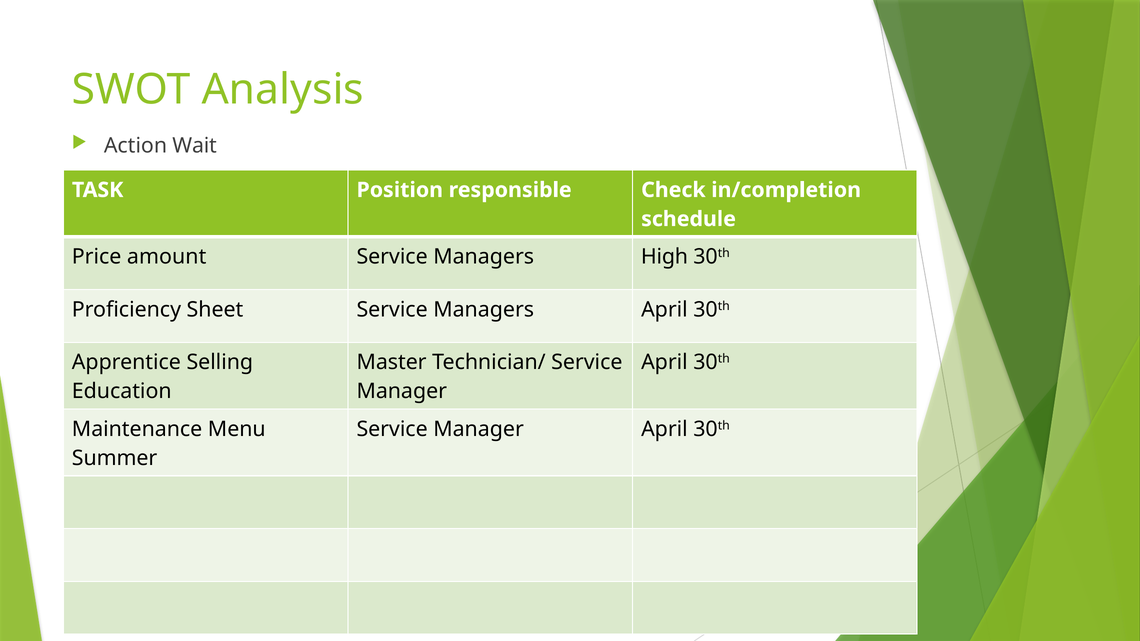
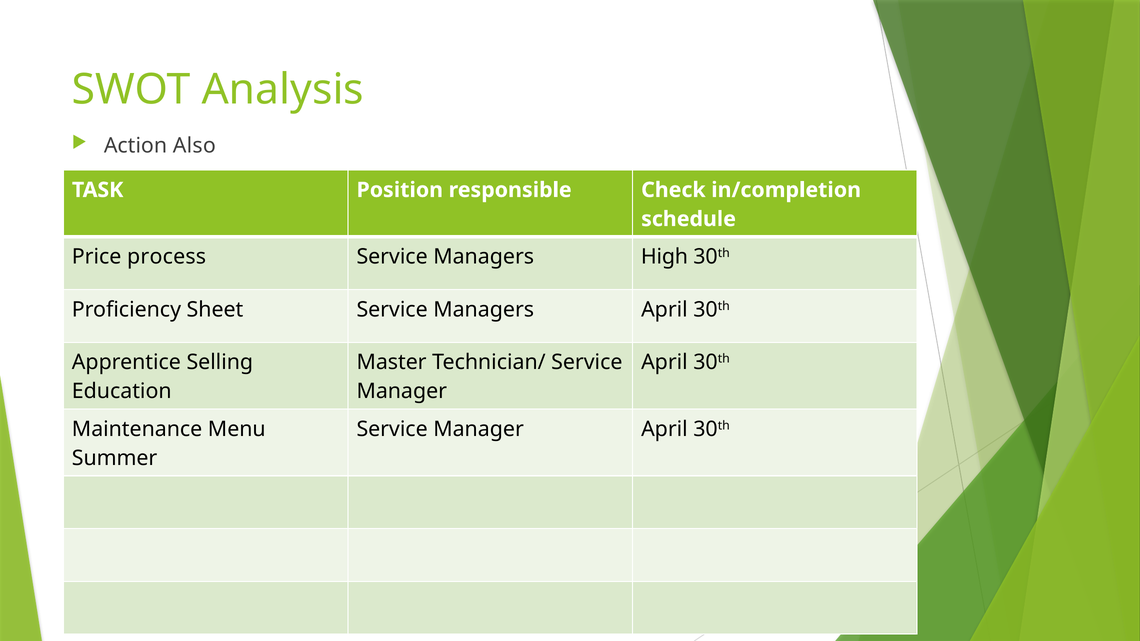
Wait: Wait -> Also
amount: amount -> process
